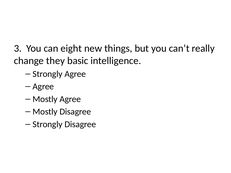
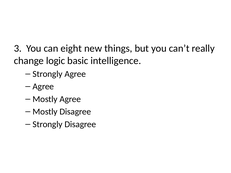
they: they -> logic
